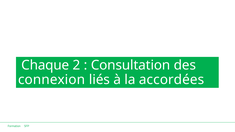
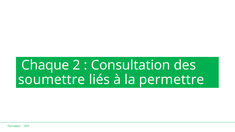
connexion: connexion -> soumettre
accordées: accordées -> permettre
